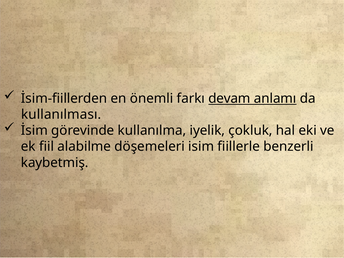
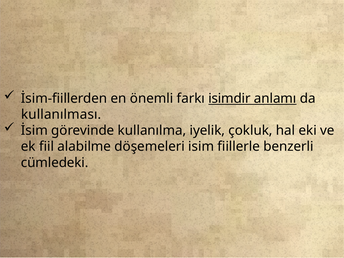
devam: devam -> isimdir
kaybetmiş: kaybetmiş -> cümledeki
